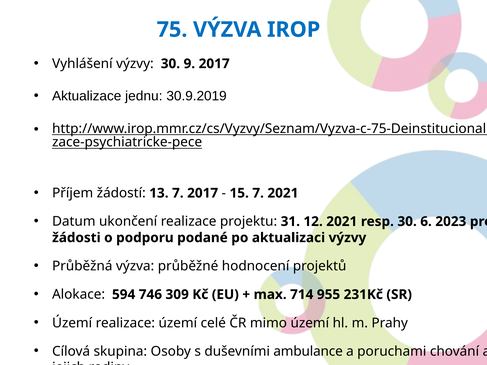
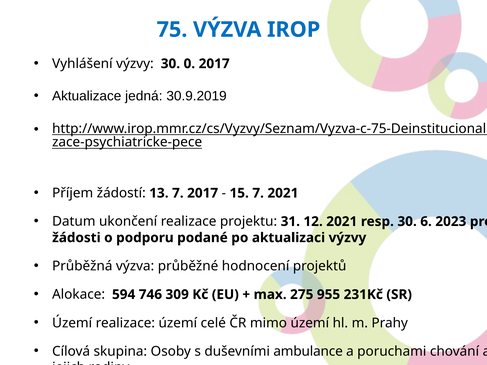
9: 9 -> 0
jednu: jednu -> jedná
714: 714 -> 275
